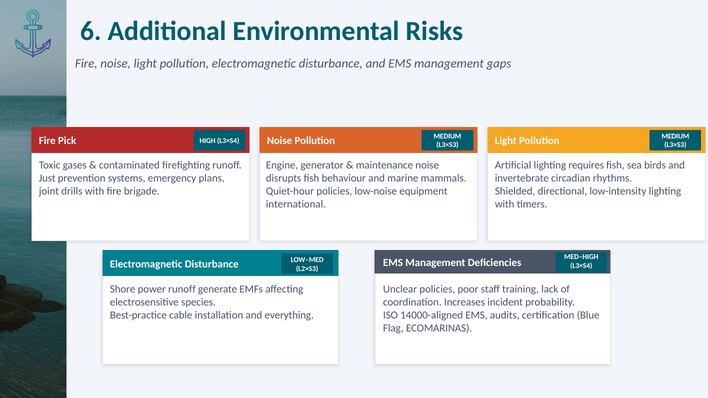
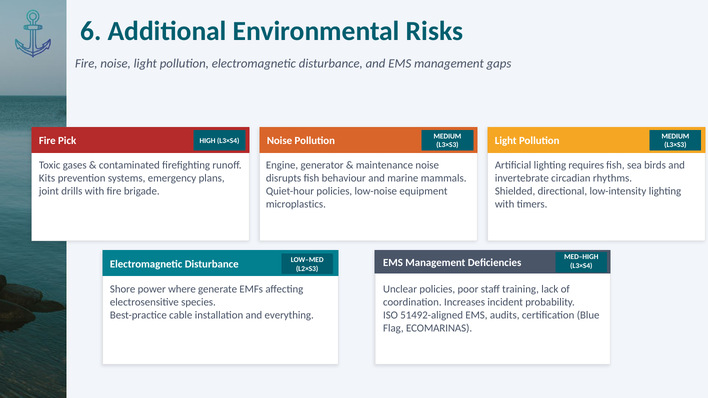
Just: Just -> Kits
international: international -> microplastics
power runoff: runoff -> where
14000-aligned: 14000-aligned -> 51492-aligned
